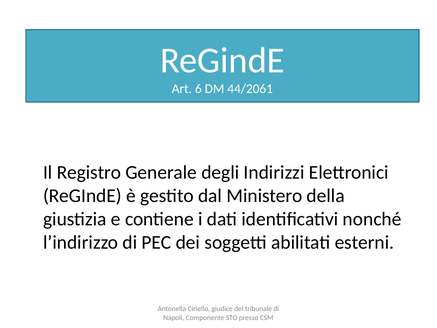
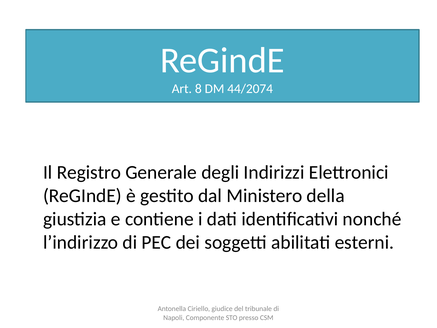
6: 6 -> 8
44/2061: 44/2061 -> 44/2074
